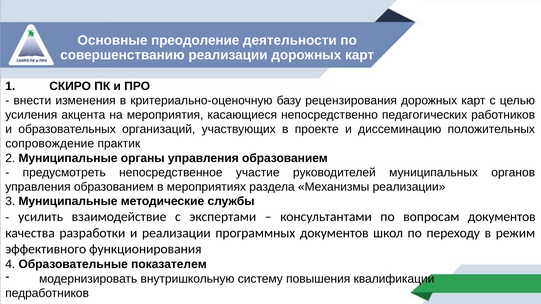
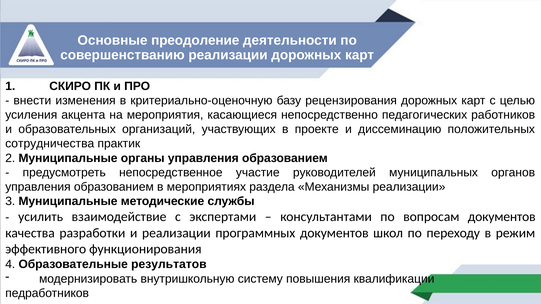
сопровождение: сопровождение -> сотрудничества
показателем: показателем -> результатов
